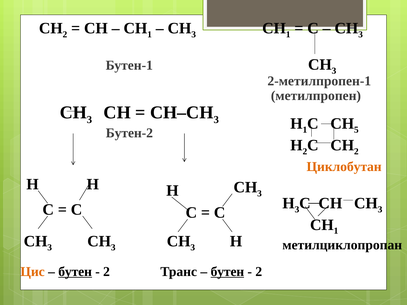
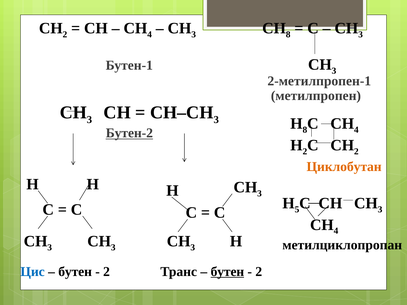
1 at (150, 34): 1 -> 4
1 at (288, 34): 1 -> 8
Н 1: 1 -> 8
С СН 5: 5 -> 4
Бутен-2 underline: none -> present
Н 3: 3 -> 5
1 at (336, 231): 1 -> 4
Цис colour: orange -> blue
бутен at (75, 272) underline: present -> none
